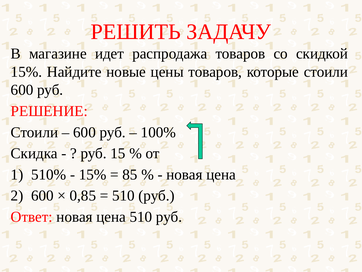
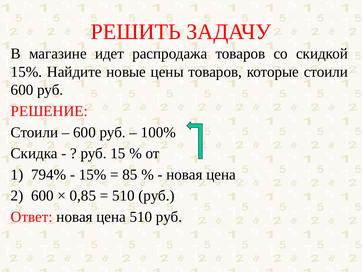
510%: 510% -> 794%
